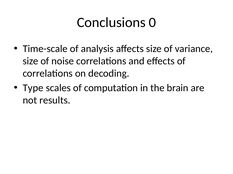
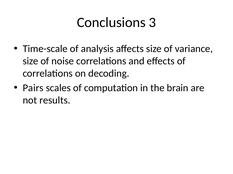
0: 0 -> 3
Type: Type -> Pairs
